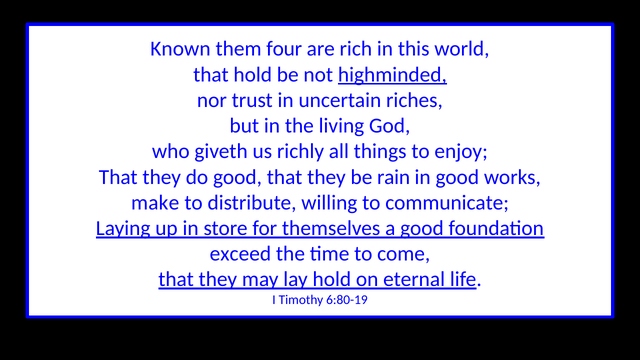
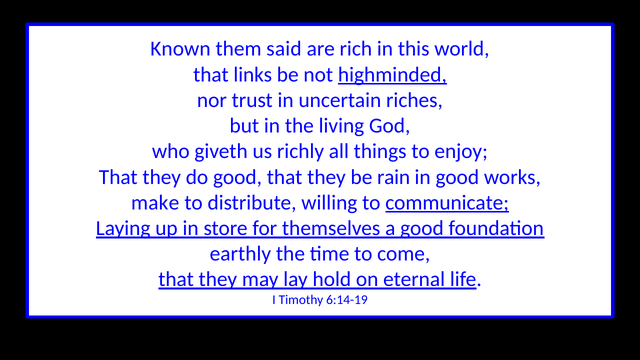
four: four -> said
that hold: hold -> links
communicate underline: none -> present
exceed: exceed -> earthly
6:80-19: 6:80-19 -> 6:14-19
